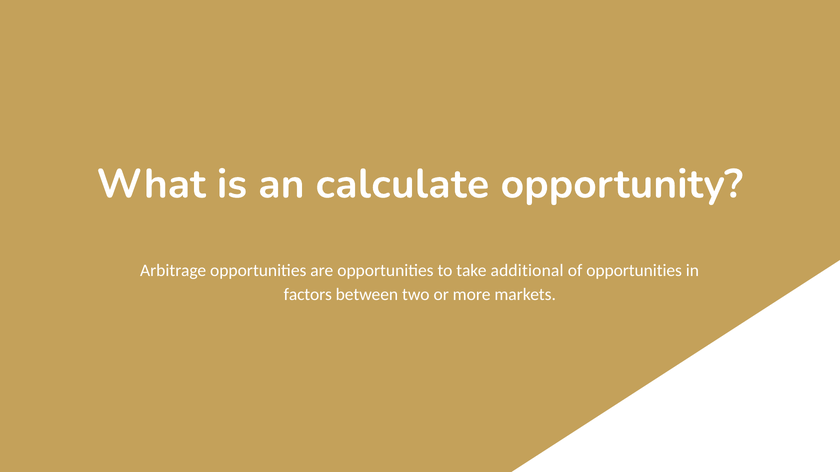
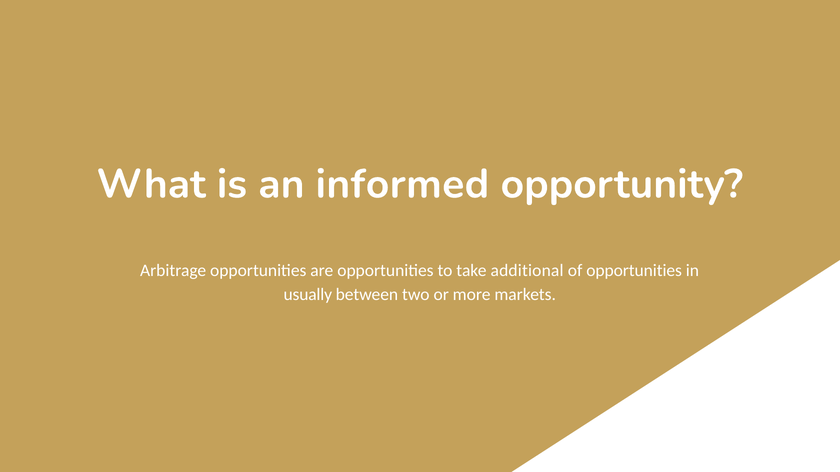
calculate: calculate -> informed
factors: factors -> usually
